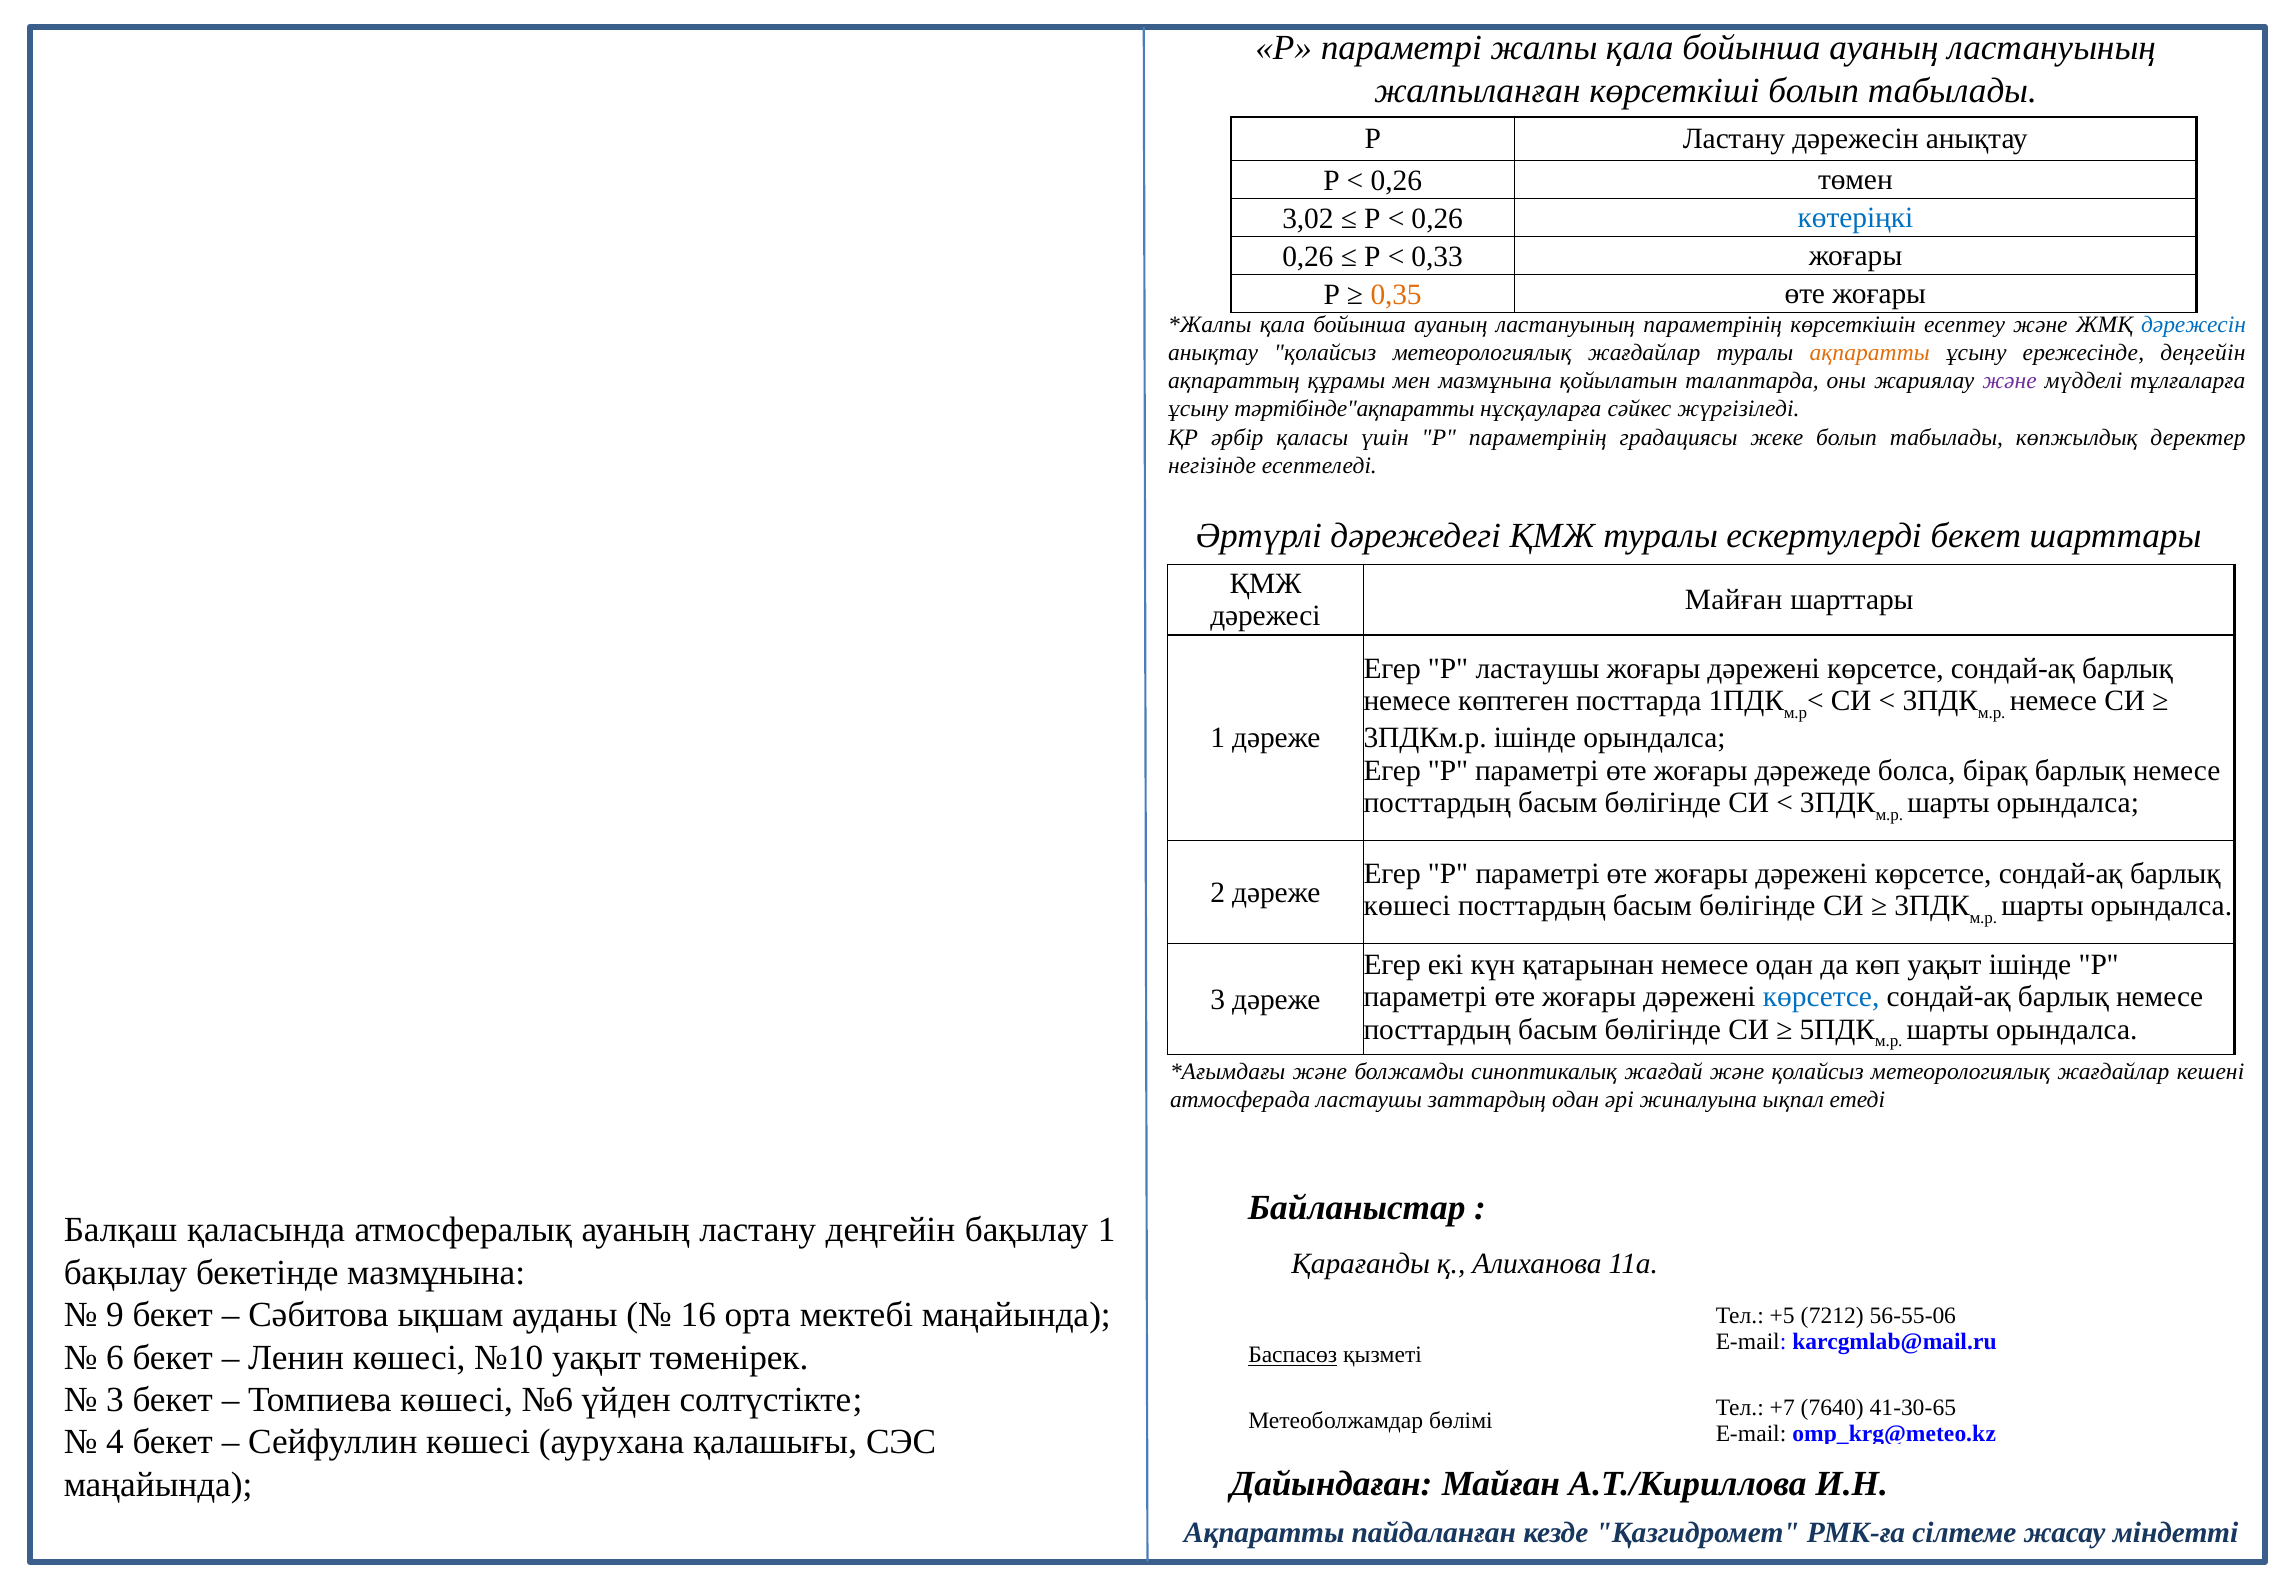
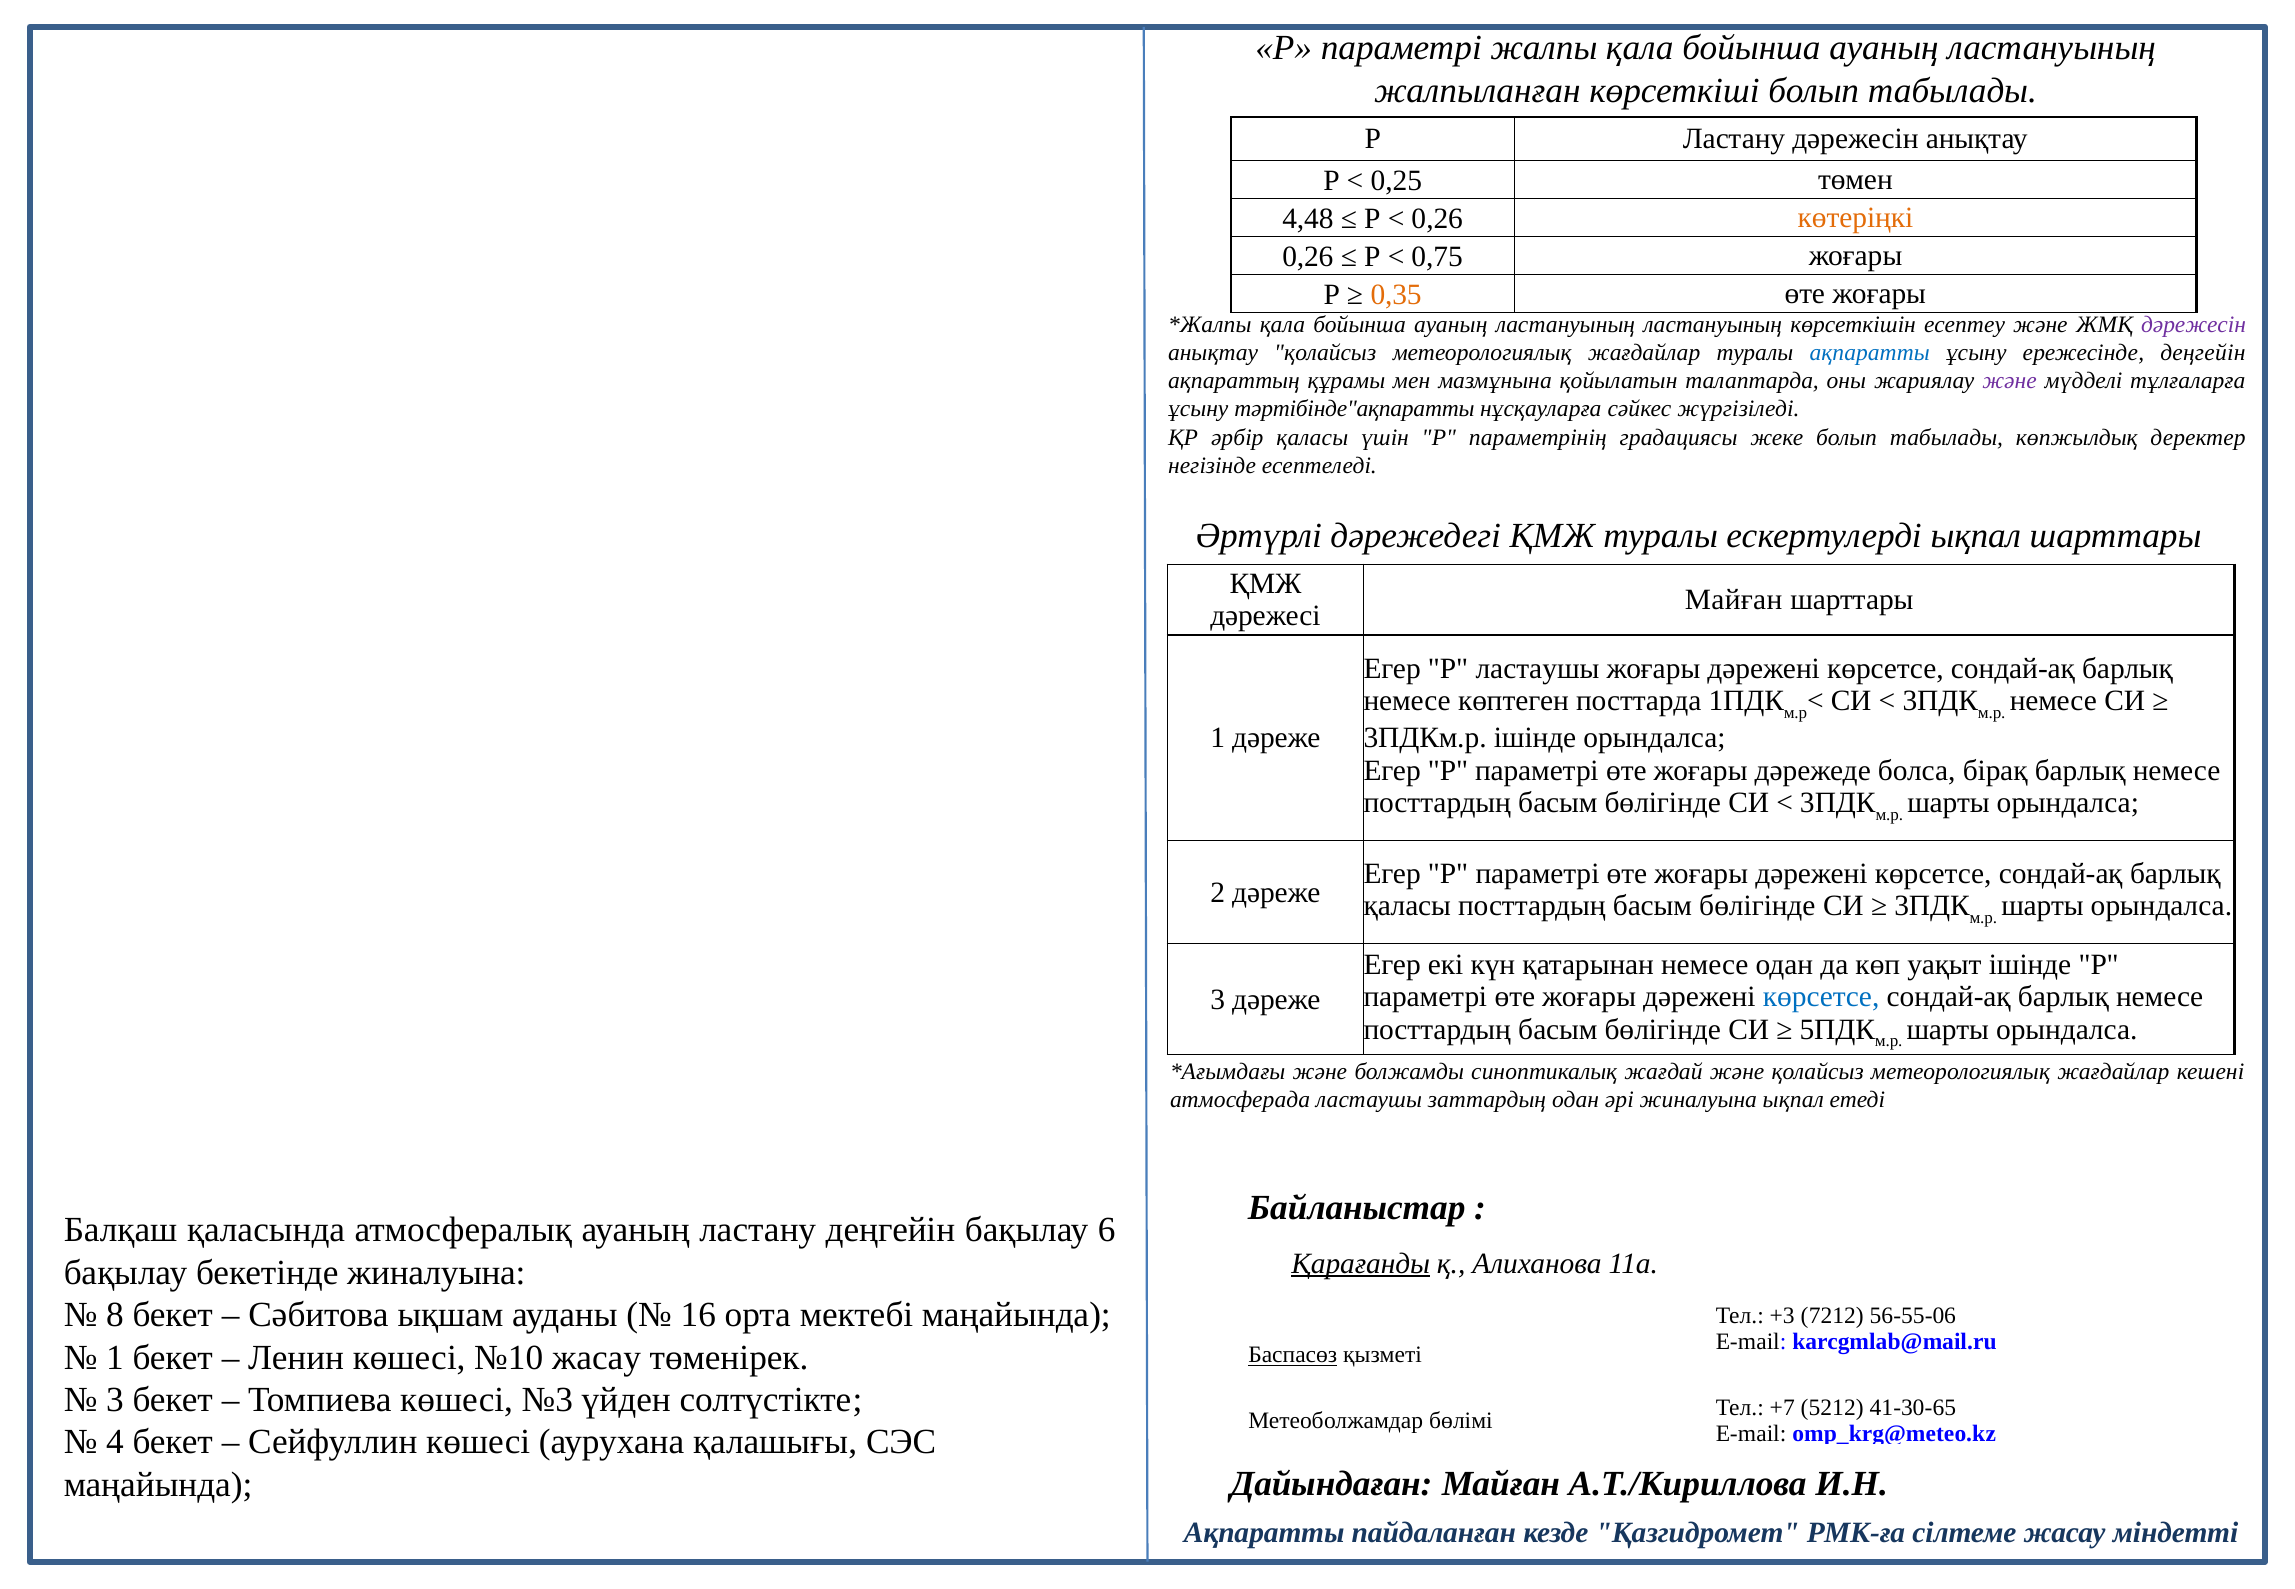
0,26 at (1396, 181): 0,26 -> 0,25
3,02: 3,02 -> 4,48
көтеріңкі colour: blue -> orange
0,33: 0,33 -> 0,75
ластануының параметрінің: параметрінің -> ластануының
дәрежесін at (2194, 325) colour: blue -> purple
ақпаратты at (1870, 353) colour: orange -> blue
ескертулерді бекет: бекет -> ықпал
көшесі at (1407, 906): көшесі -> қаласы
бақылау 1: 1 -> 6
Қарағанды underline: none -> present
бекетінде мазмұнына: мазмұнына -> жиналуына
9: 9 -> 8
+5: +5 -> +3
6 at (115, 1357): 6 -> 1
№10 уақыт: уақыт -> жасау
№6: №6 -> №3
7640: 7640 -> 5212
